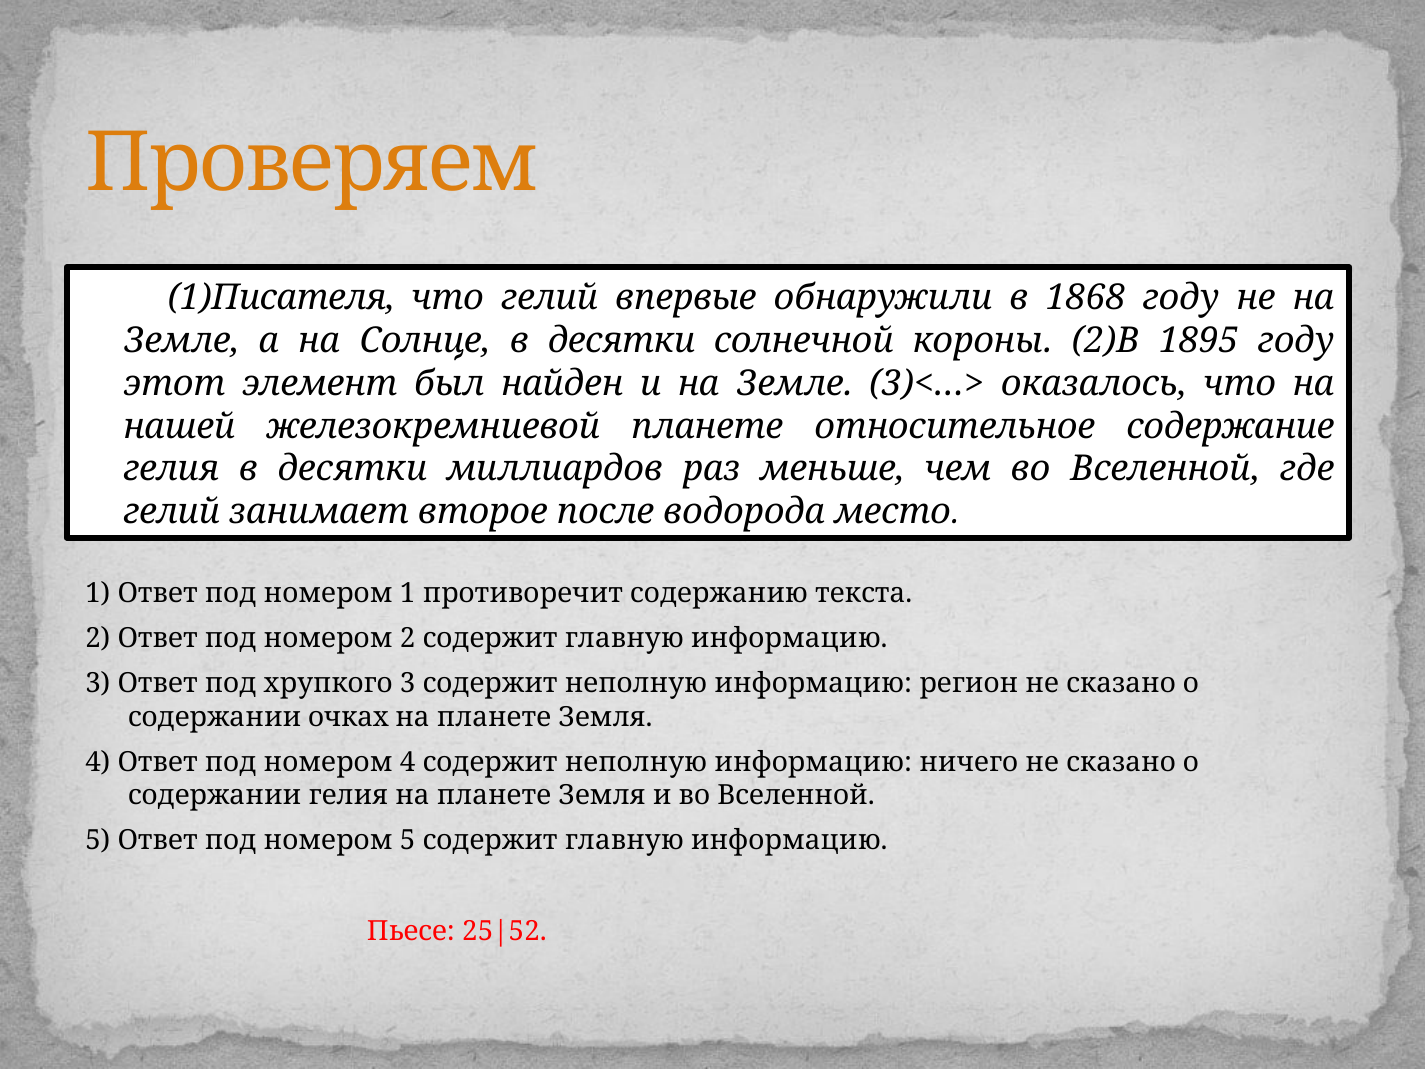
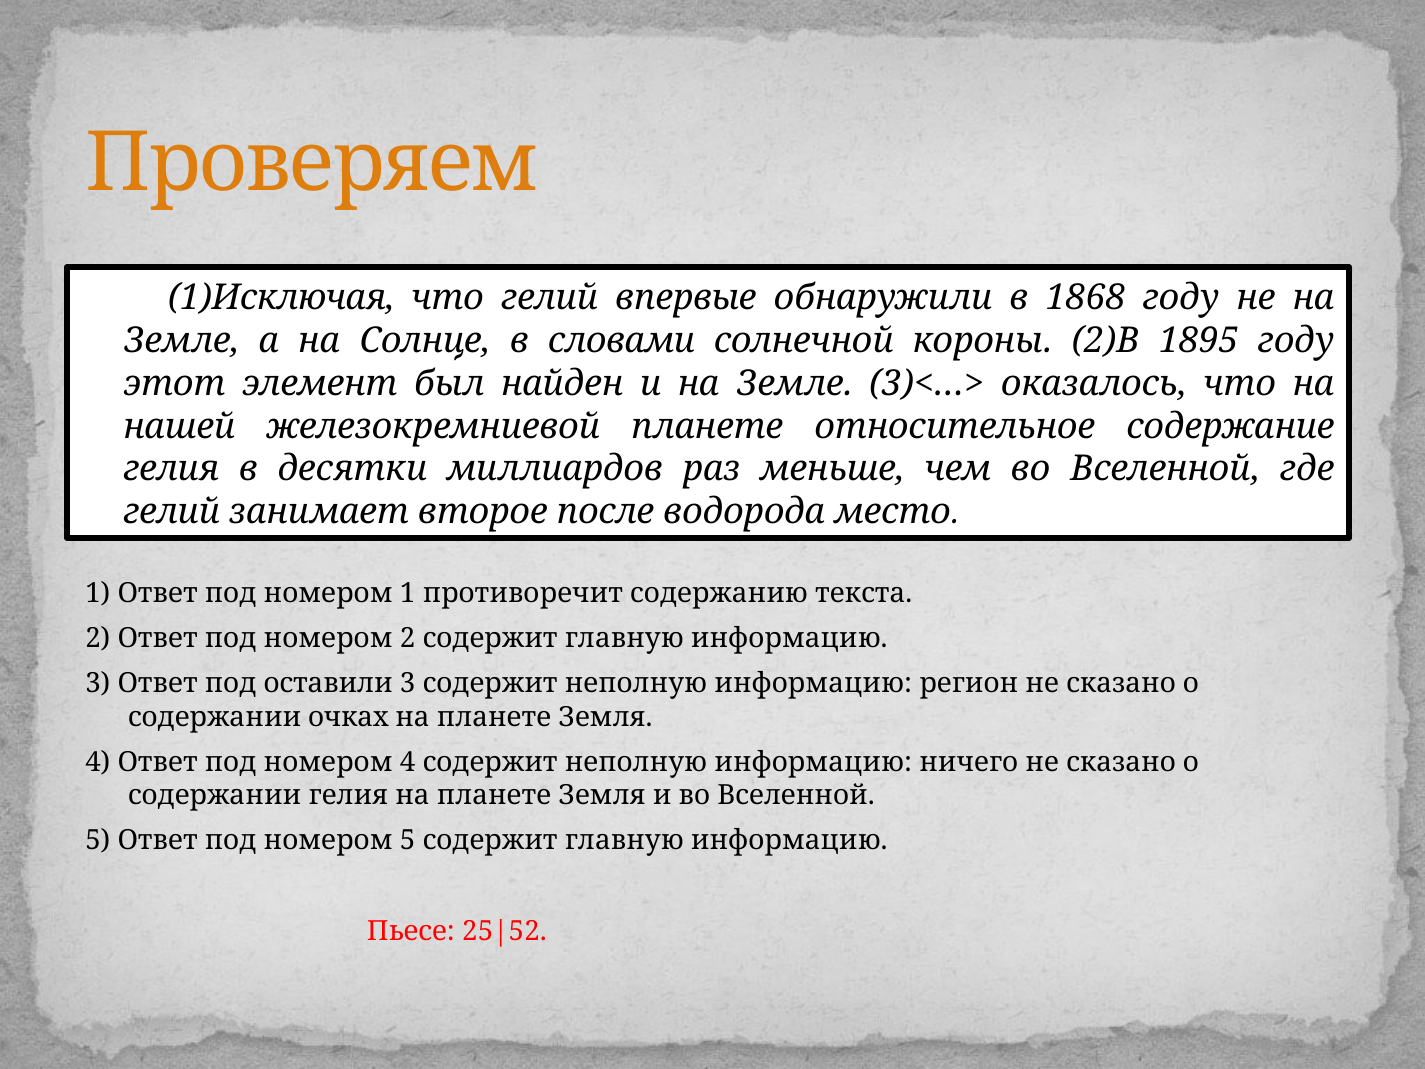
1)Писателя: 1)Писателя -> 1)Исключая
Солнце в десятки: десятки -> словами
хрупкого: хрупкого -> оставили
